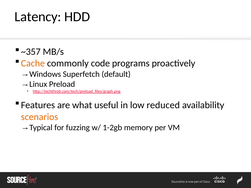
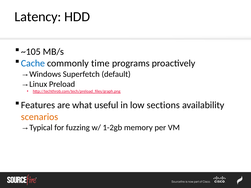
~357: ~357 -> ~105
Cache colour: orange -> blue
code: code -> time
reduced: reduced -> sections
